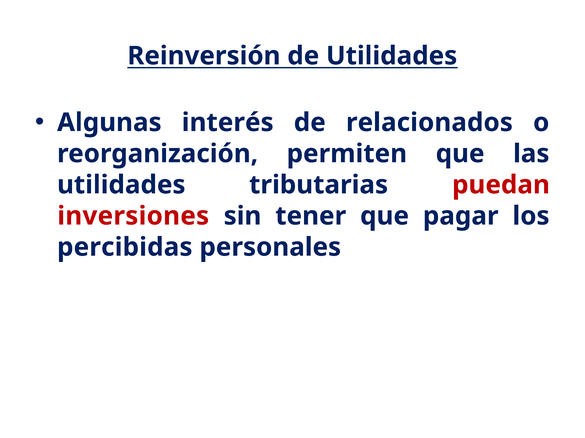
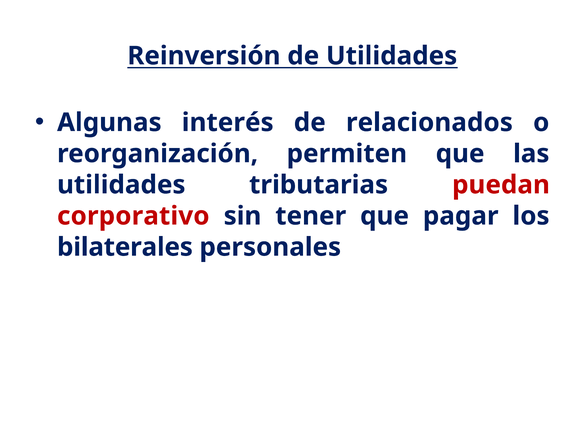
inversiones: inversiones -> corporativo
percibidas: percibidas -> bilaterales
